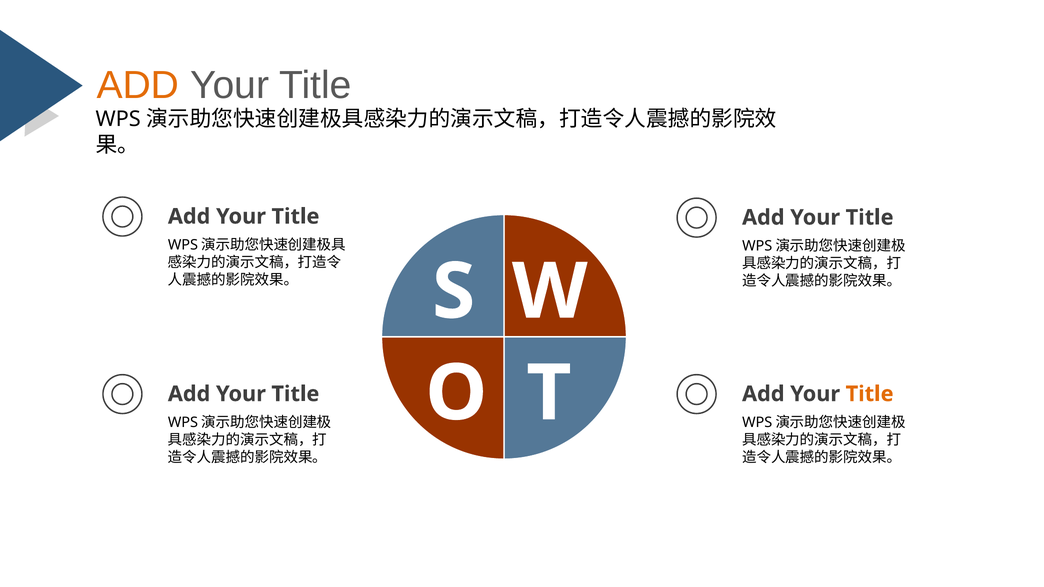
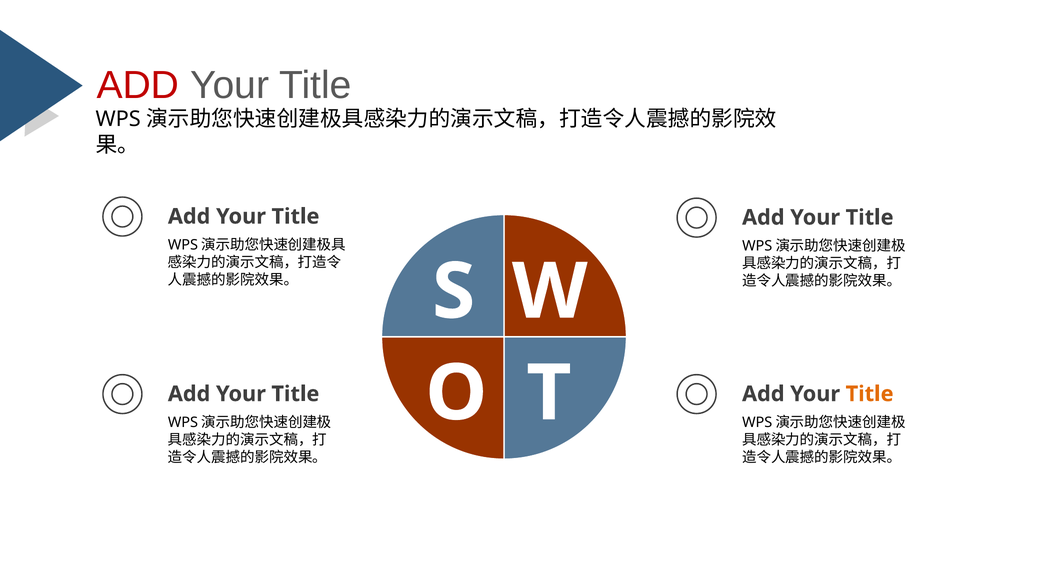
ADD at (138, 85) colour: orange -> red
